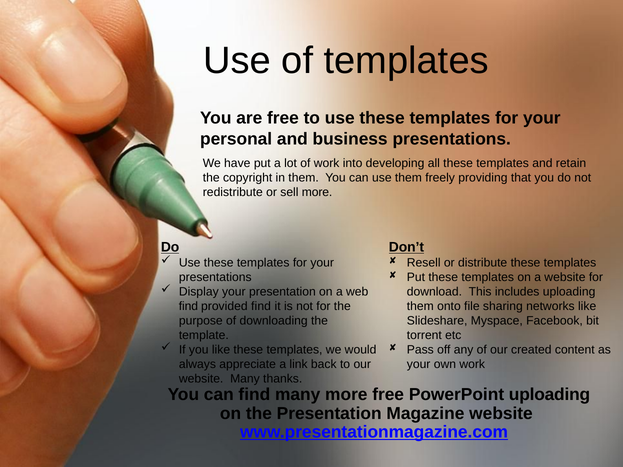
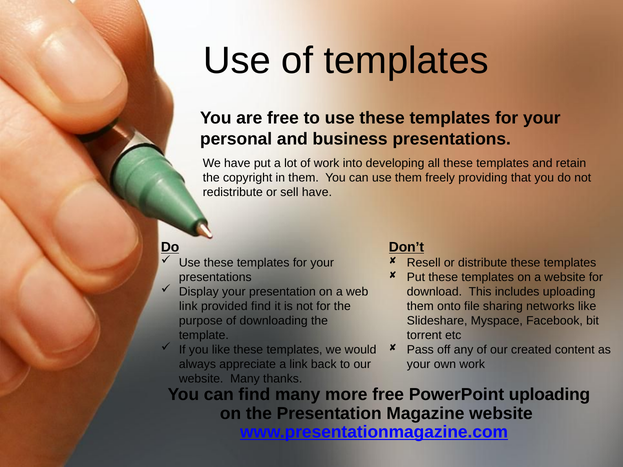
sell more: more -> have
find at (188, 306): find -> link
